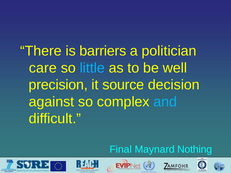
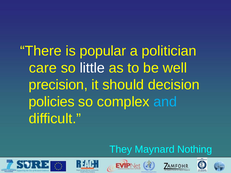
barriers: barriers -> popular
little colour: light blue -> white
source: source -> should
against: against -> policies
Final: Final -> They
